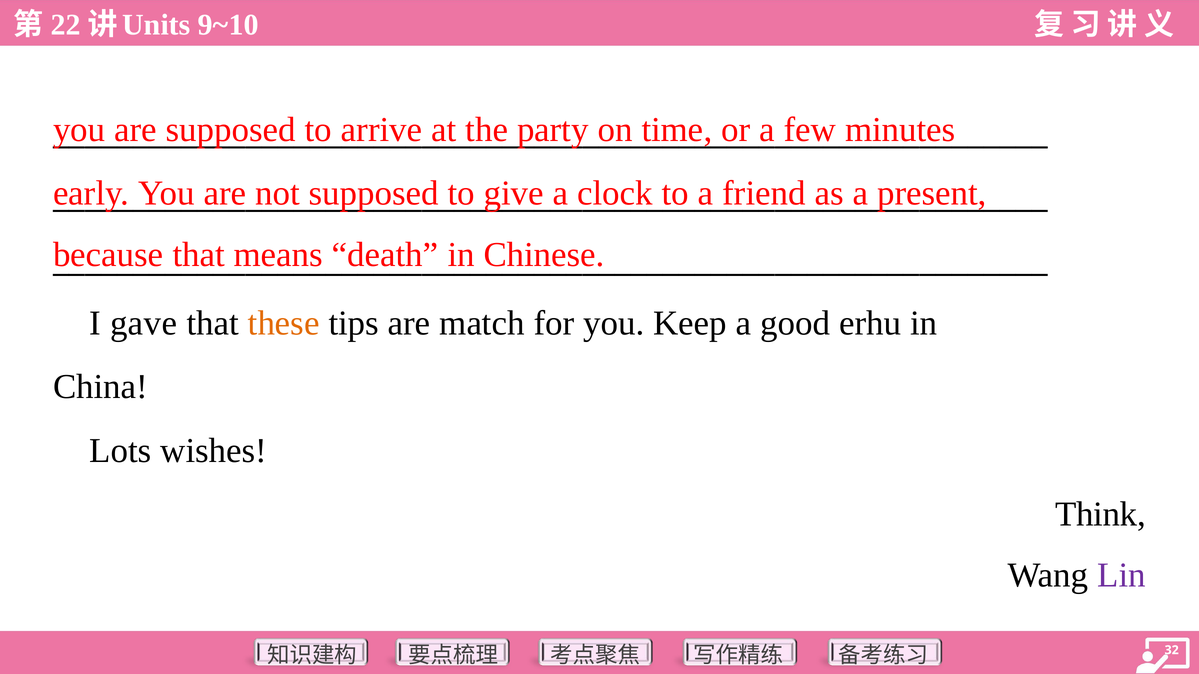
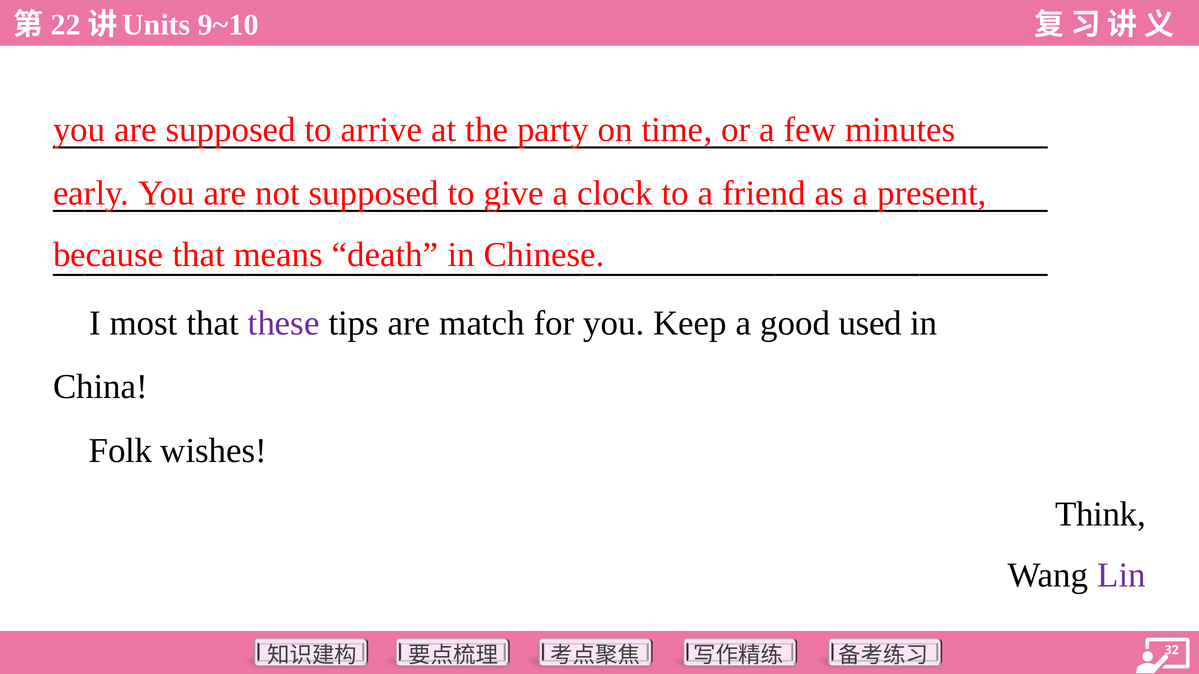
gave: gave -> most
these colour: orange -> purple
erhu: erhu -> used
Lots: Lots -> Folk
